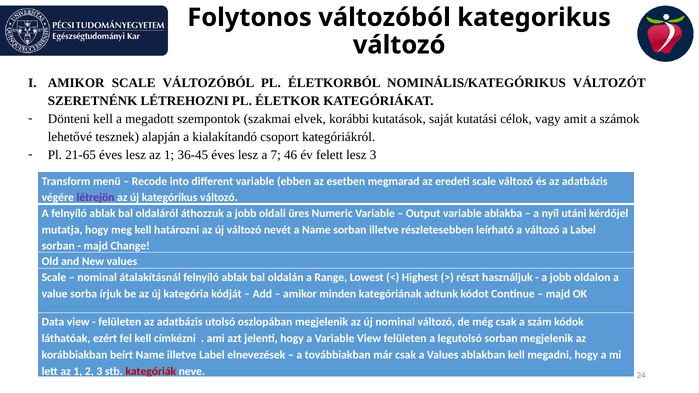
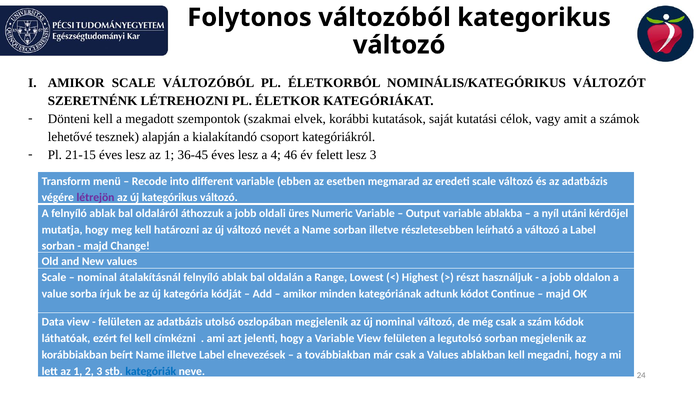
21-65: 21-65 -> 21-15
7: 7 -> 4
kategóriák colour: red -> blue
